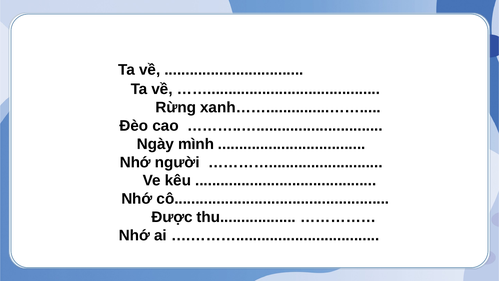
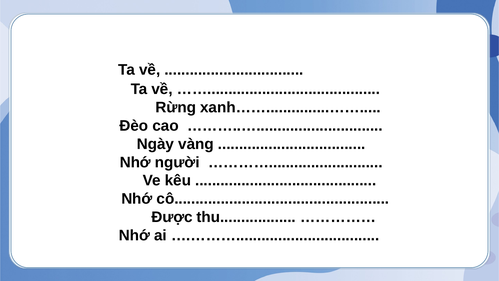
mình: mình -> vàng
